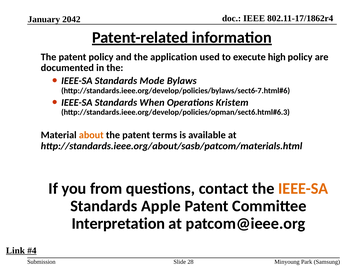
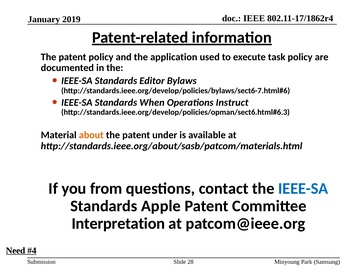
2042: 2042 -> 2019
high: high -> task
Mode: Mode -> Editor
Kristem: Kristem -> Instruct
terms: terms -> under
IEEE-SA at (303, 189) colour: orange -> blue
Link: Link -> Need
